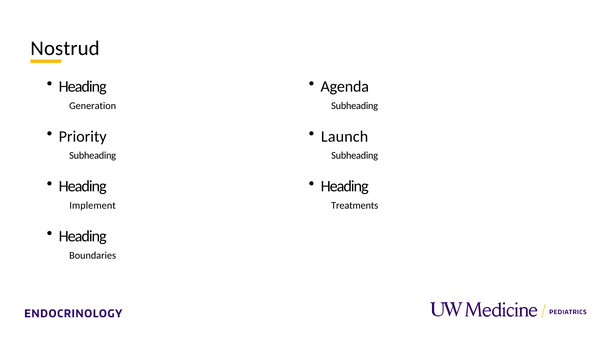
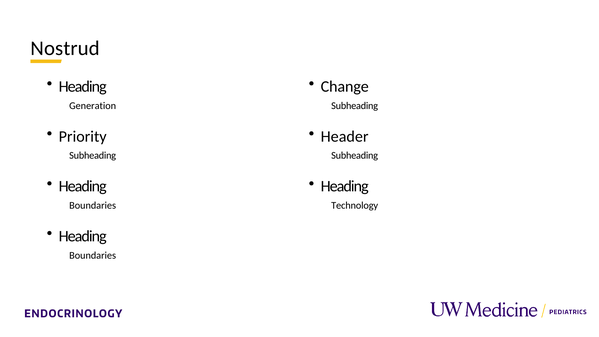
Agenda: Agenda -> Change
Launch: Launch -> Header
Implement at (93, 205): Implement -> Boundaries
Treatments: Treatments -> Technology
